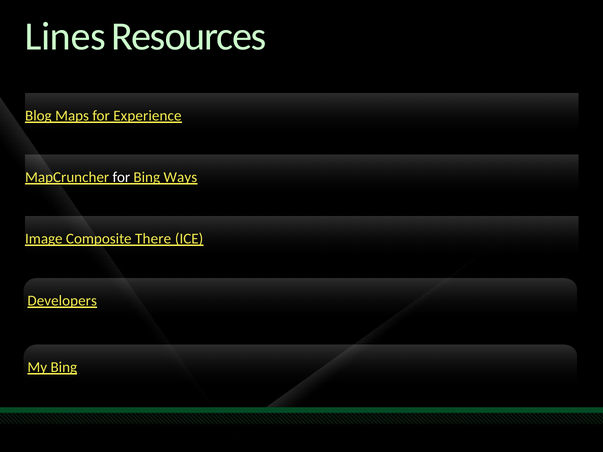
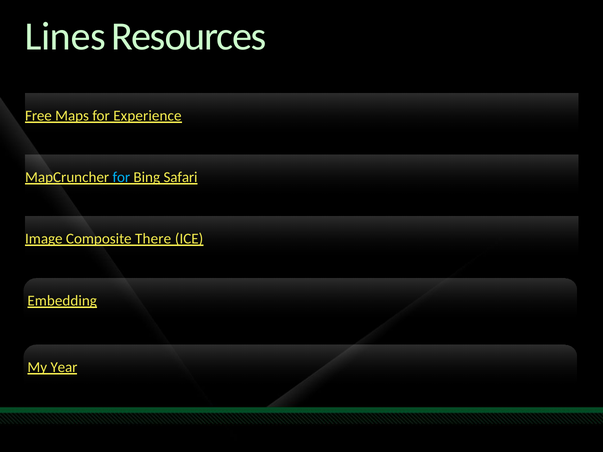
Blog: Blog -> Free
for at (121, 177) colour: white -> light blue
Ways: Ways -> Safari
Developers: Developers -> Embedding
My Bing: Bing -> Year
